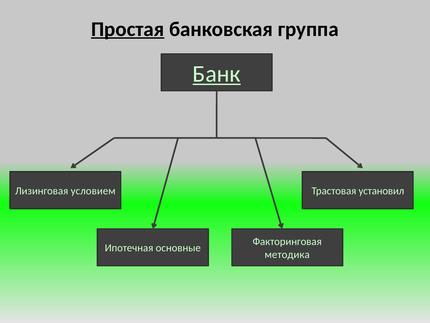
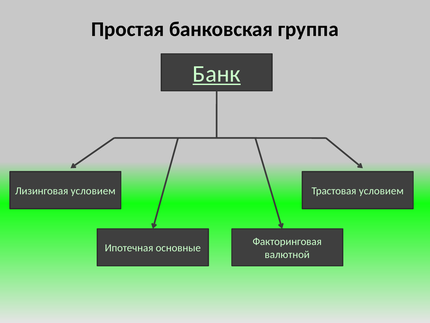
Простая underline: present -> none
Трастовая установил: установил -> условием
методика: методика -> валютной
